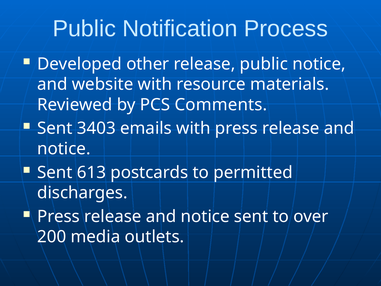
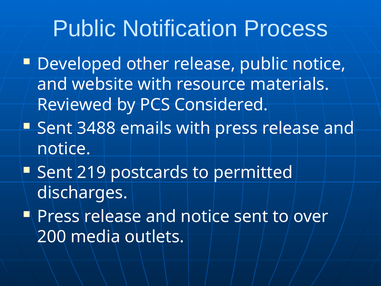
Comments: Comments -> Considered
3403: 3403 -> 3488
613: 613 -> 219
